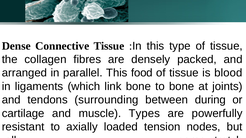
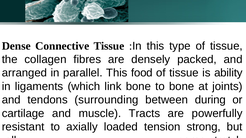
blood: blood -> ability
muscle Types: Types -> Tracts
tension nodes: nodes -> strong
